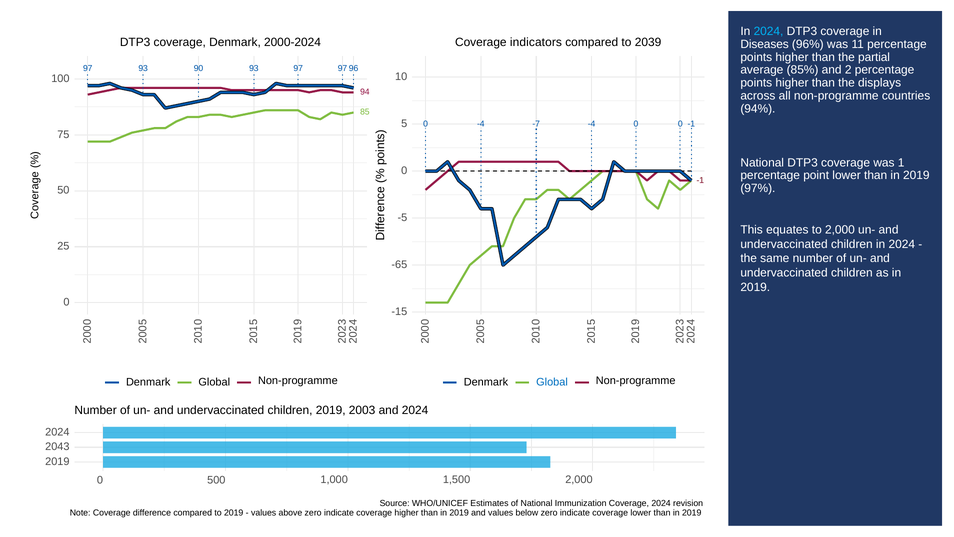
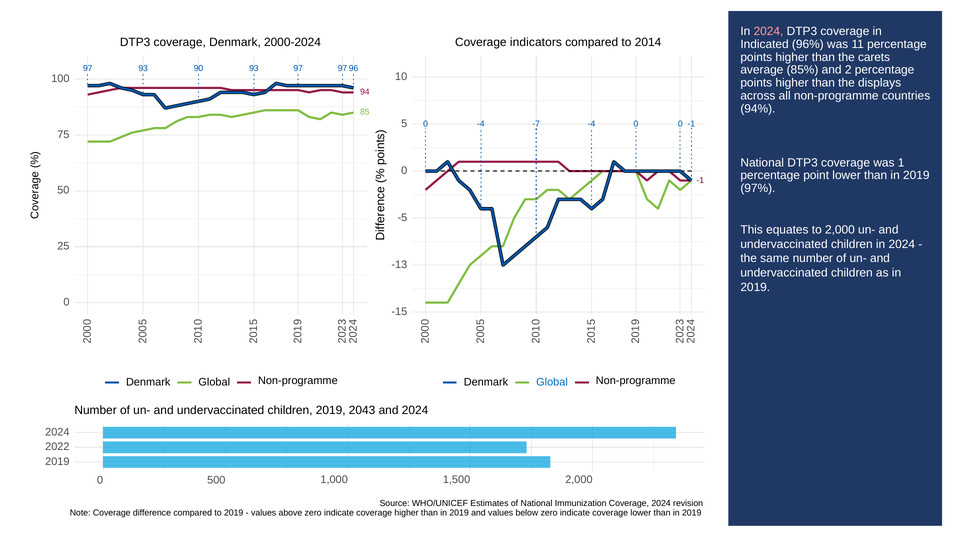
2024 at (768, 31) colour: light blue -> pink
2039: 2039 -> 2014
Diseases: Diseases -> Indicated
partial: partial -> carets
-65: -65 -> -13
2003: 2003 -> 2043
2043: 2043 -> 2022
